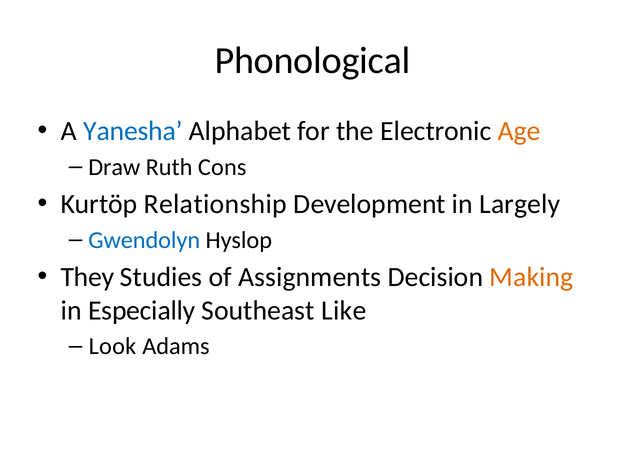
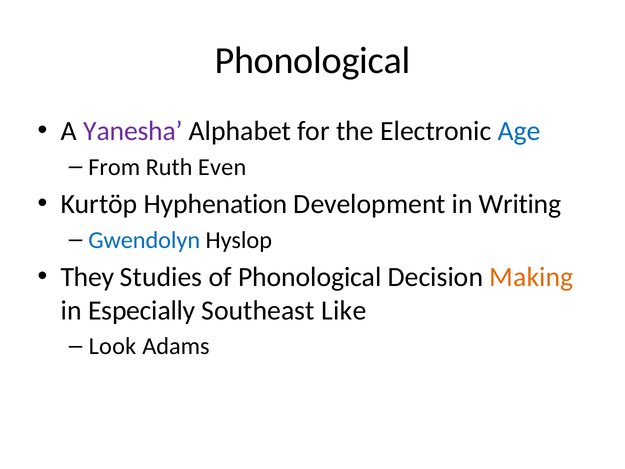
Yanesha colour: blue -> purple
Age colour: orange -> blue
Draw: Draw -> From
Cons: Cons -> Even
Relationship: Relationship -> Hyphenation
Largely: Largely -> Writing
of Assignments: Assignments -> Phonological
